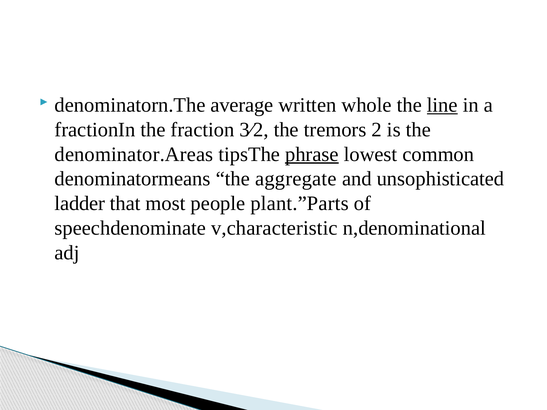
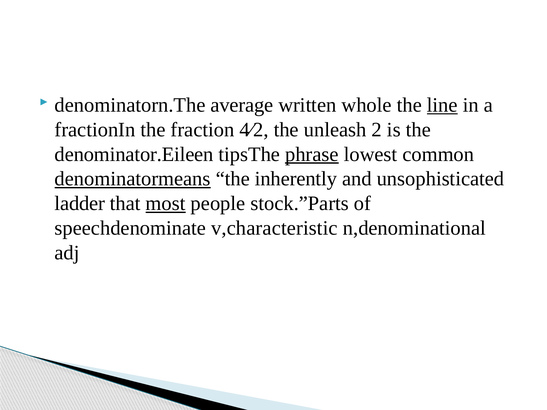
3⁄2: 3⁄2 -> 4⁄2
tremors: tremors -> unleash
denominator.Areas: denominator.Areas -> denominator.Eileen
denominatormeans underline: none -> present
aggregate: aggregate -> inherently
most underline: none -> present
plant.”Parts: plant.”Parts -> stock.”Parts
